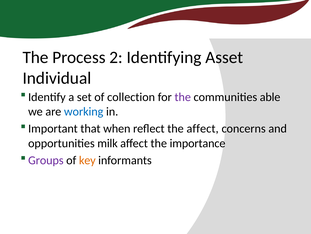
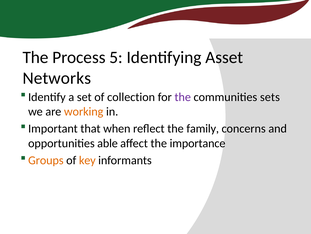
2: 2 -> 5
Individual: Individual -> Networks
able: able -> sets
working colour: blue -> orange
the affect: affect -> family
milk: milk -> able
Groups colour: purple -> orange
